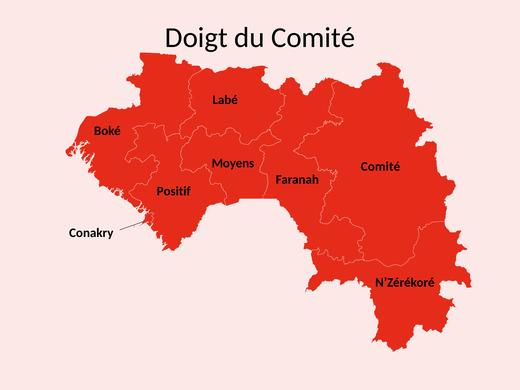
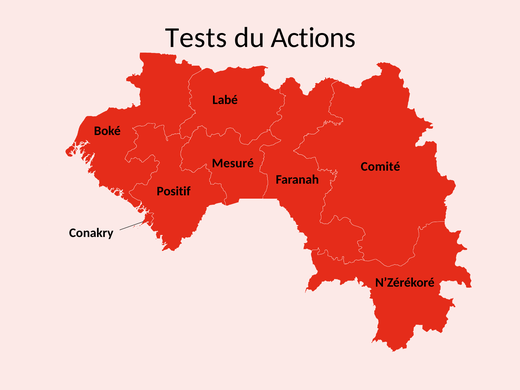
Doigt: Doigt -> Tests
du Comité: Comité -> Actions
Moyens: Moyens -> Mesuré
